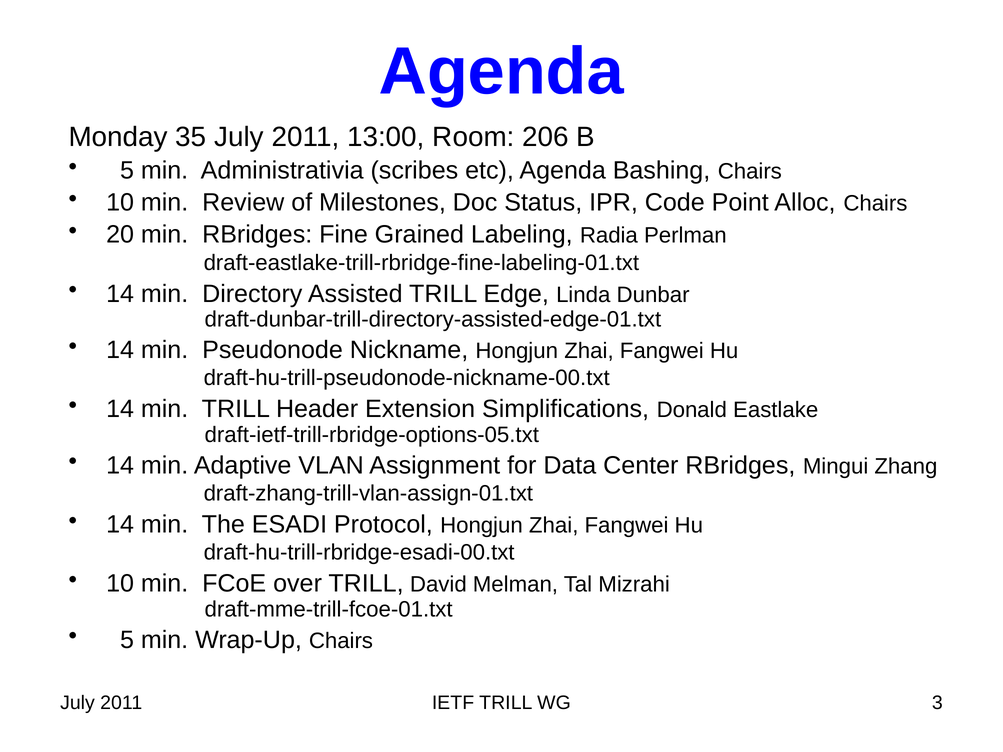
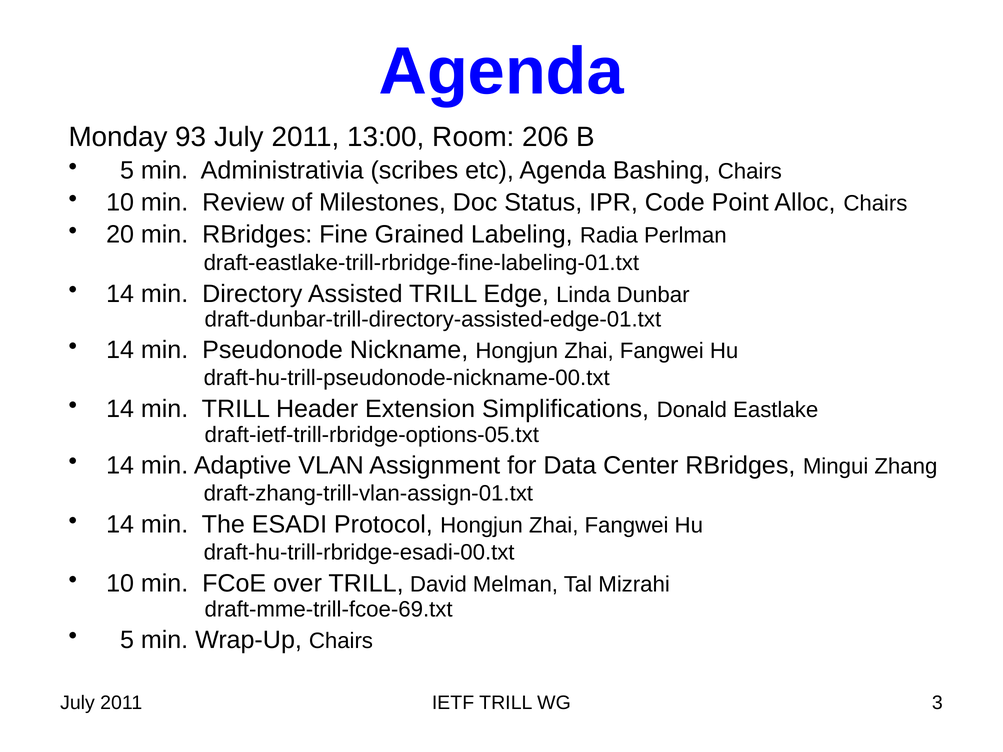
35: 35 -> 93
draft-mme-trill-fcoe-01.txt: draft-mme-trill-fcoe-01.txt -> draft-mme-trill-fcoe-69.txt
